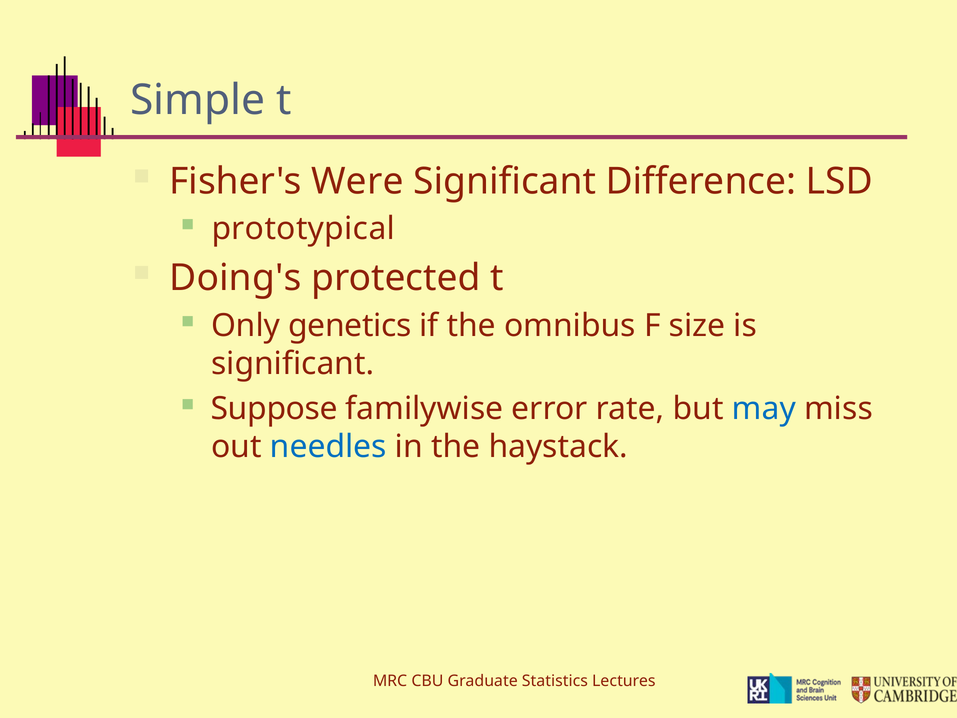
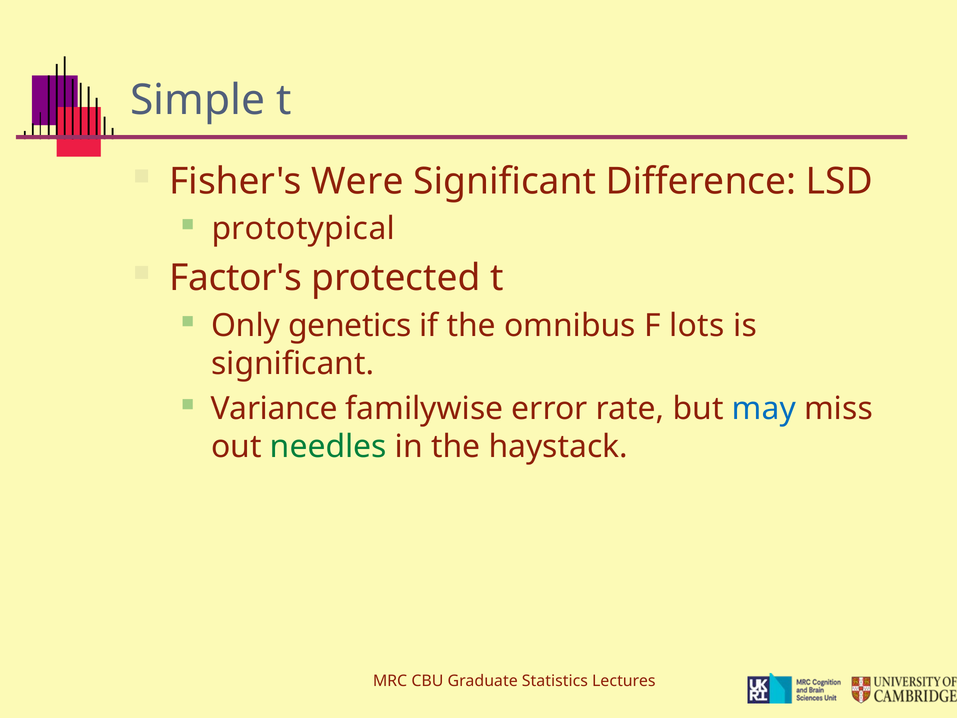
Doing's: Doing's -> Factor's
size: size -> lots
Suppose: Suppose -> Variance
needles colour: blue -> green
